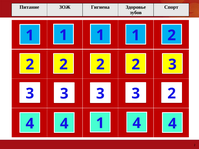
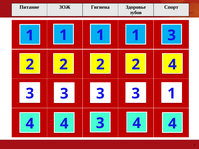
1 2: 2 -> 3
2 2 2 3: 3 -> 4
3 2: 2 -> 1
1 at (100, 123): 1 -> 3
